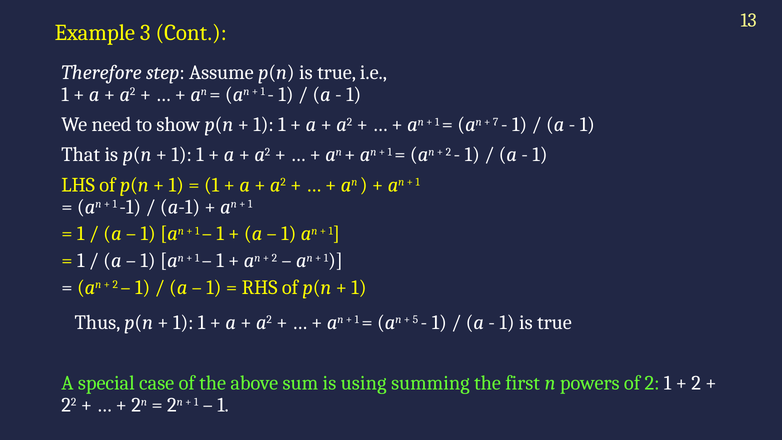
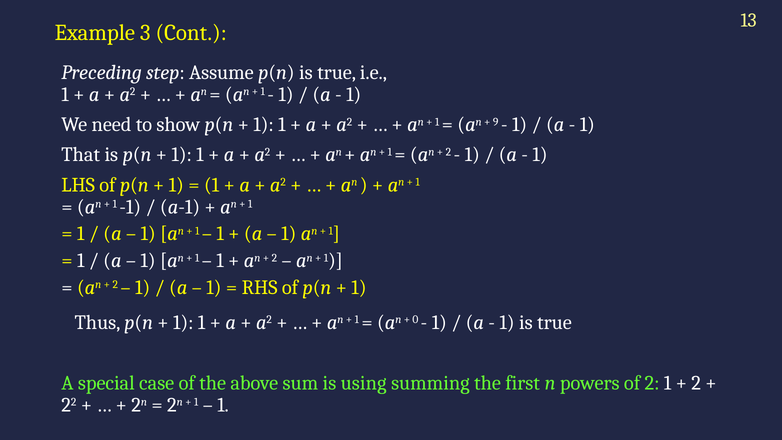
Therefore: Therefore -> Preceding
7: 7 -> 9
5: 5 -> 0
